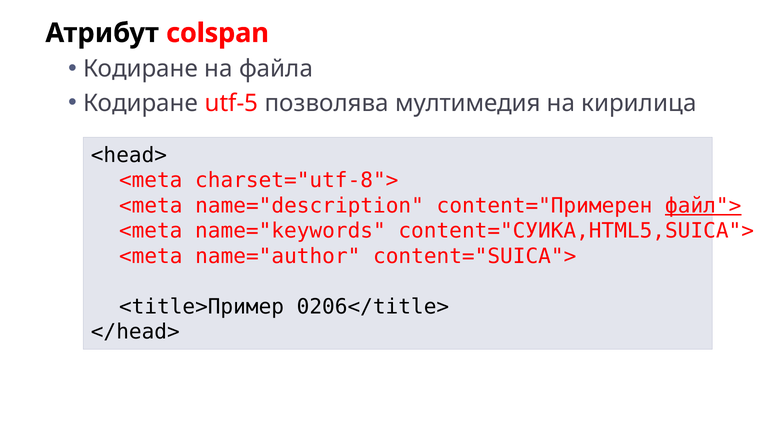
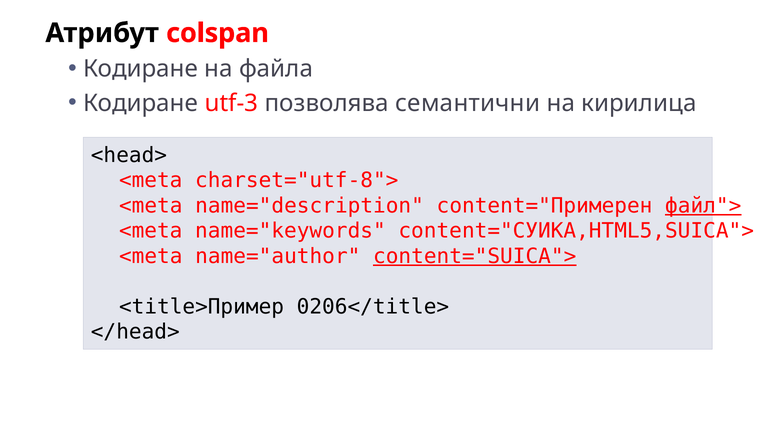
utf-5: utf-5 -> utf-3
мултимедия: мултимедия -> семантични
content="SUICA"> underline: none -> present
